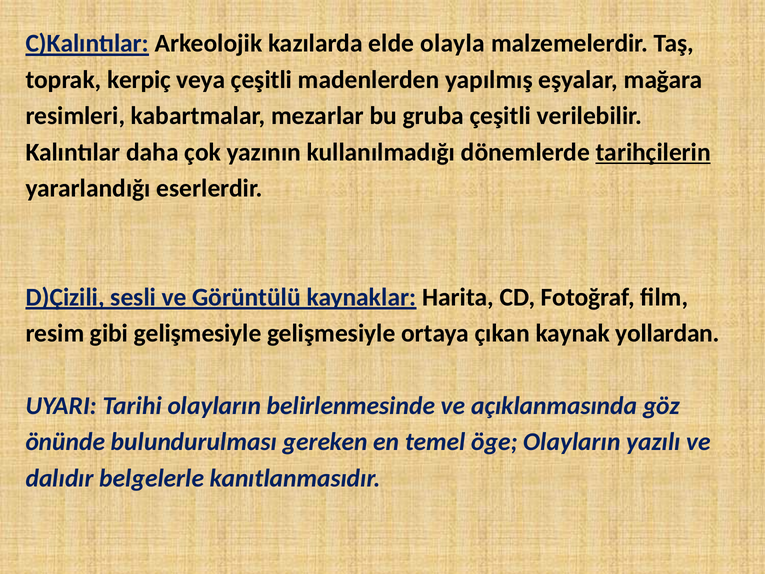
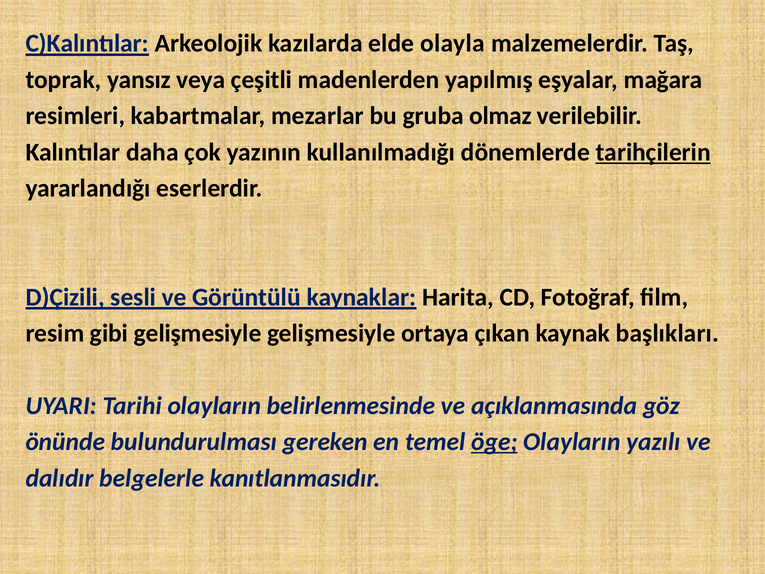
kerpiç: kerpiç -> yansız
gruba çeşitli: çeşitli -> olmaz
yollardan: yollardan -> başlıkları
öge underline: none -> present
